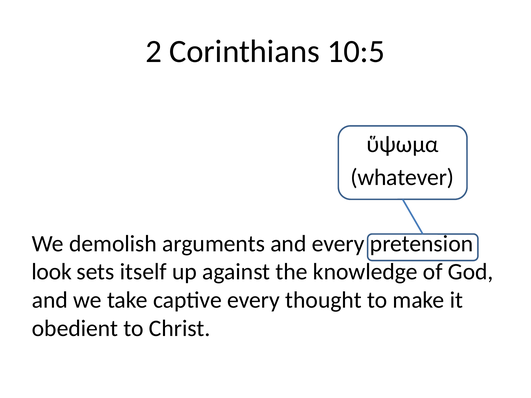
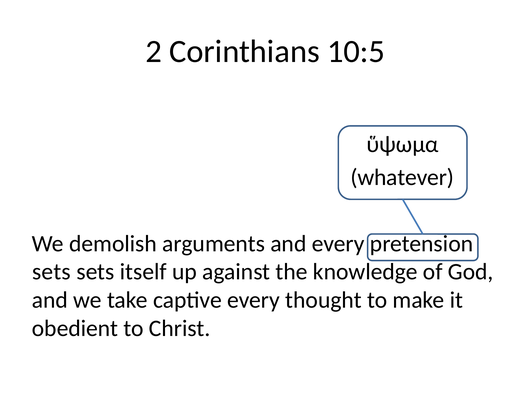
look at (52, 272): look -> sets
